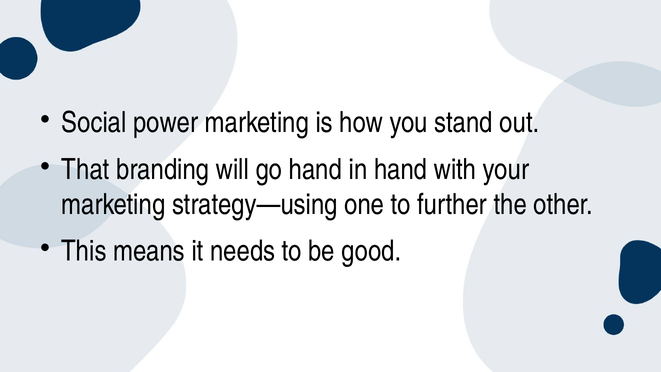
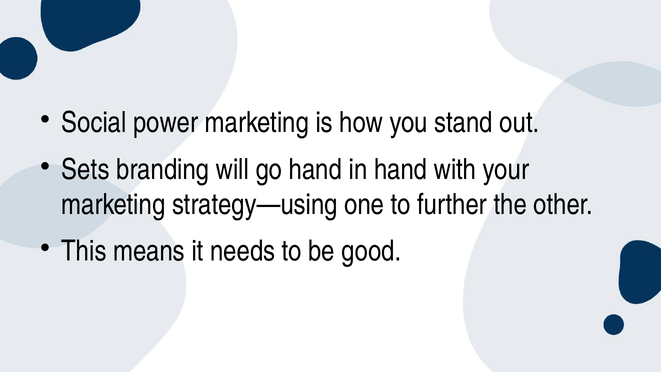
That: That -> Sets
